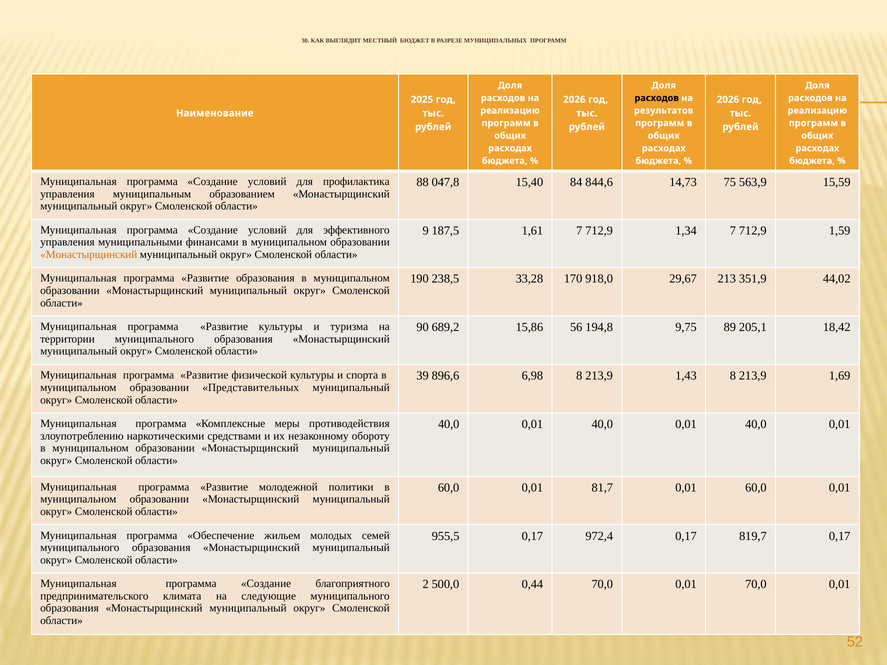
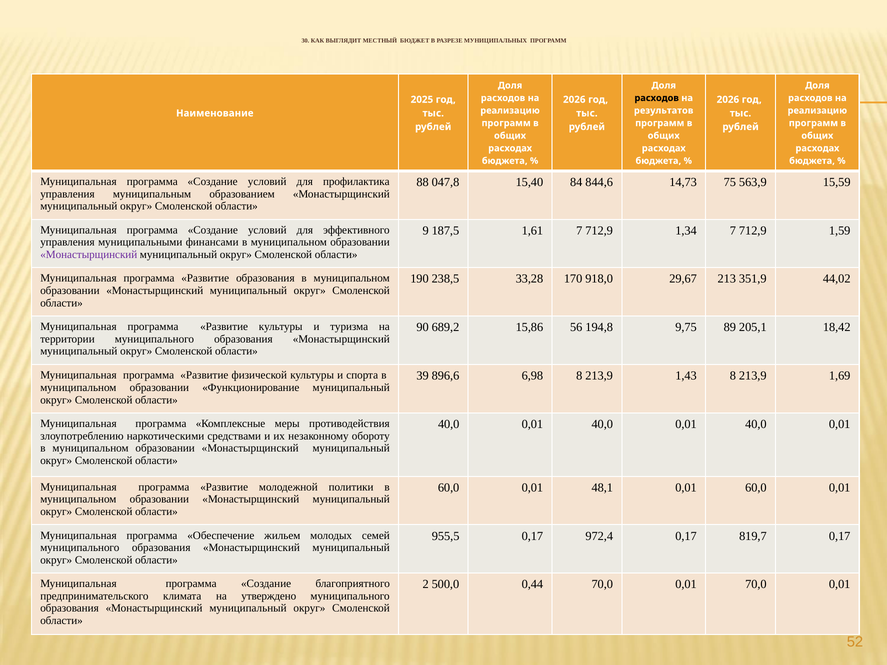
Монастырщинский at (89, 255) colour: orange -> purple
Представительных: Представительных -> Функционирование
81,7: 81,7 -> 48,1
следующие: следующие -> утверждено
